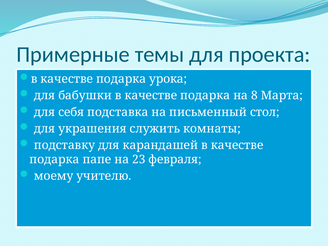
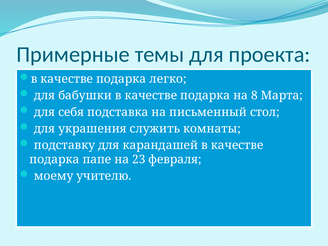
урока: урока -> легко
